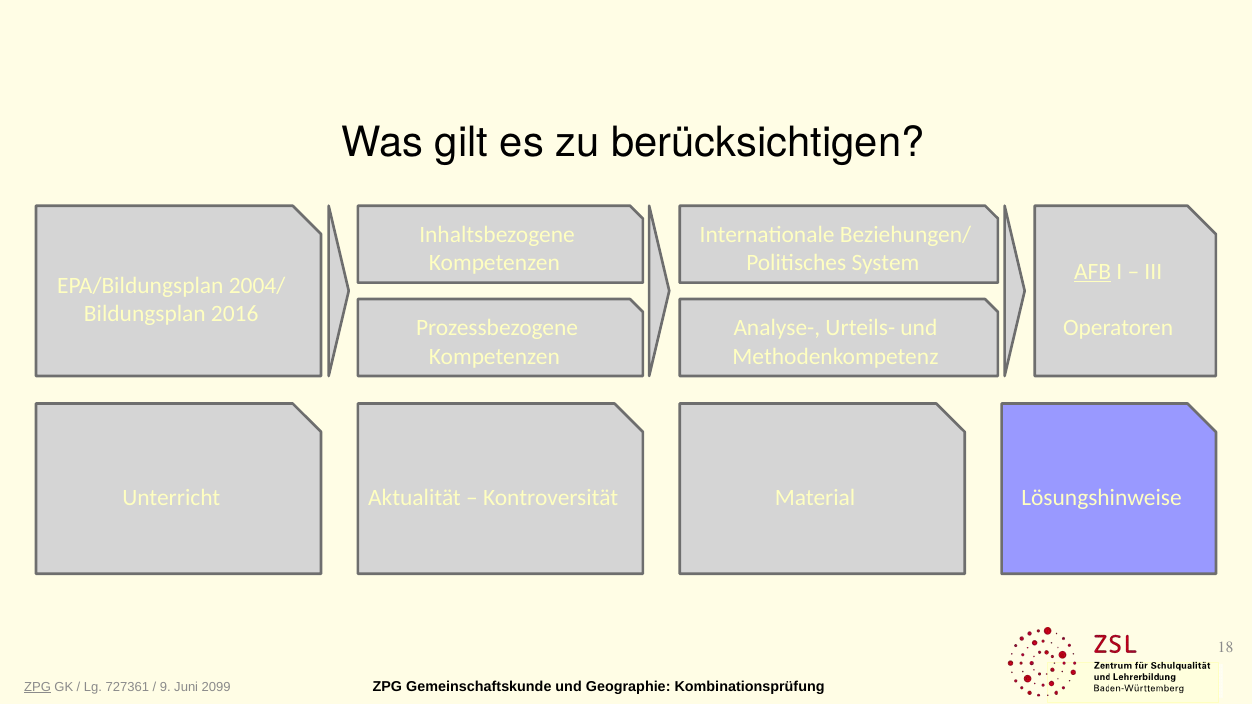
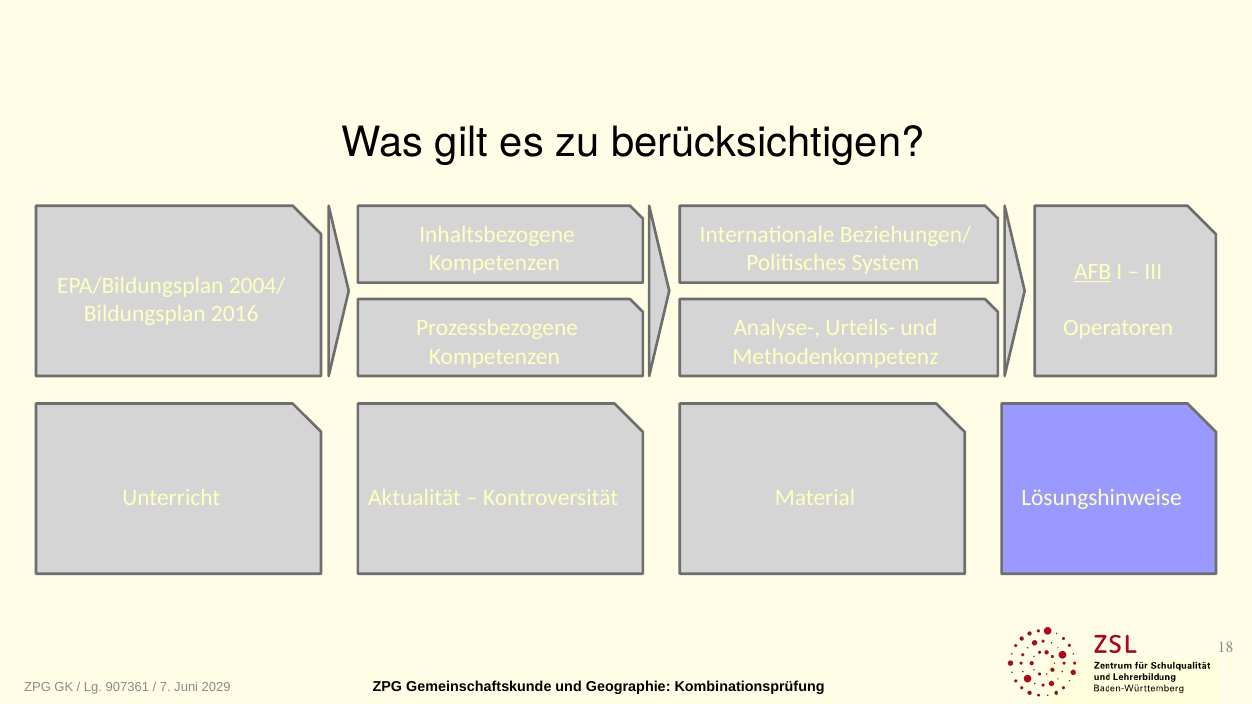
ZPG at (38, 688) underline: present -> none
727361: 727361 -> 907361
9: 9 -> 7
2099: 2099 -> 2029
